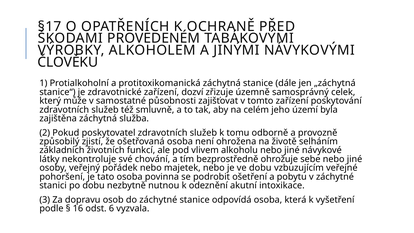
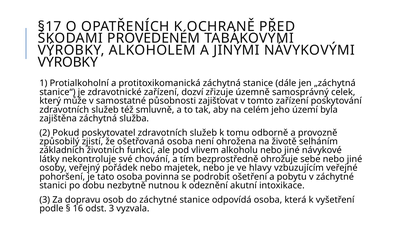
ČLOVĚKU at (68, 62): ČLOVĚKU -> VÝROBKY
ve dobu: dobu -> hlavy
odst 6: 6 -> 3
